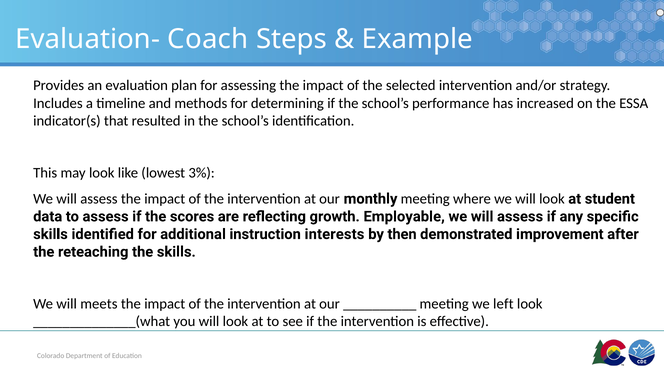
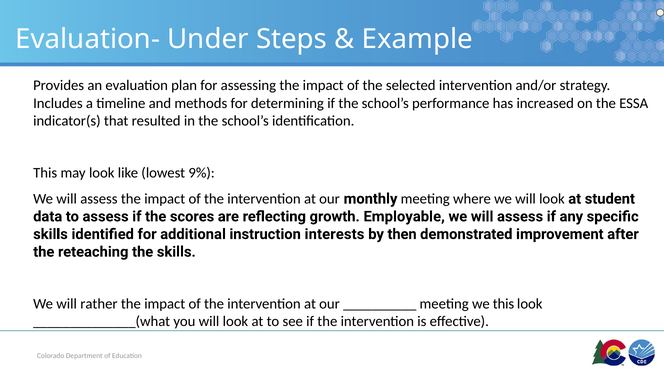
Coach: Coach -> Under
3%: 3% -> 9%
meets: meets -> rather
we left: left -> this
